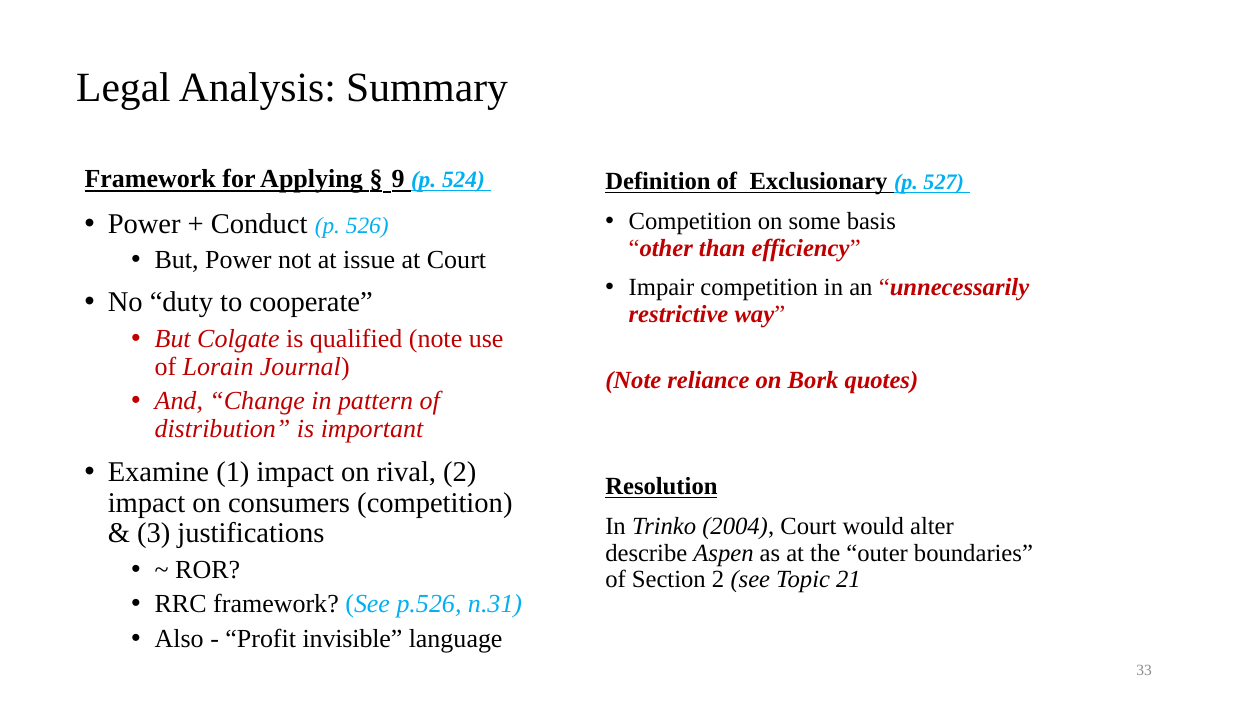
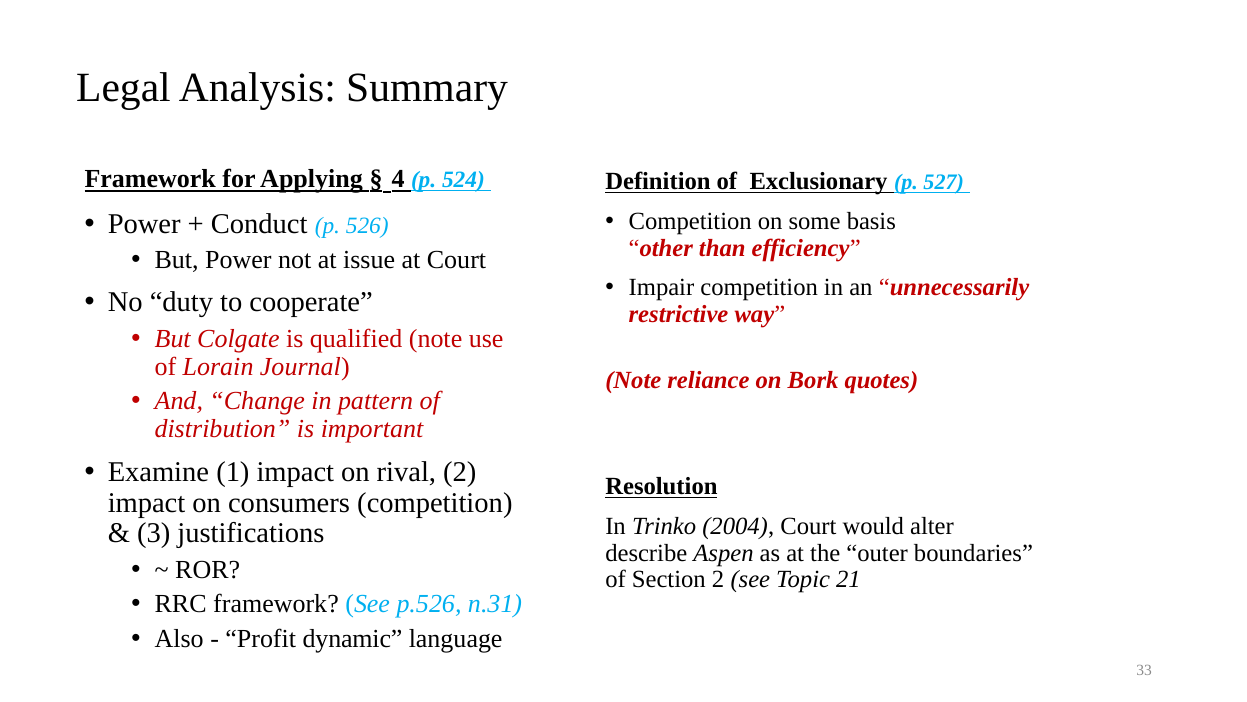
9: 9 -> 4
invisible: invisible -> dynamic
